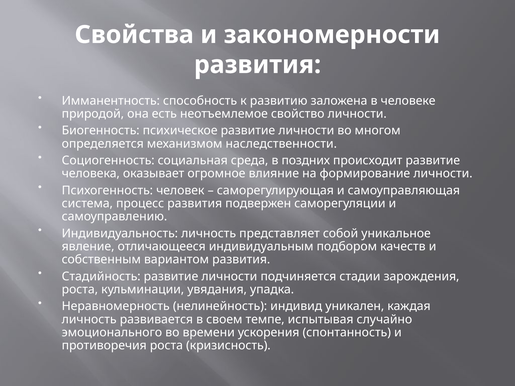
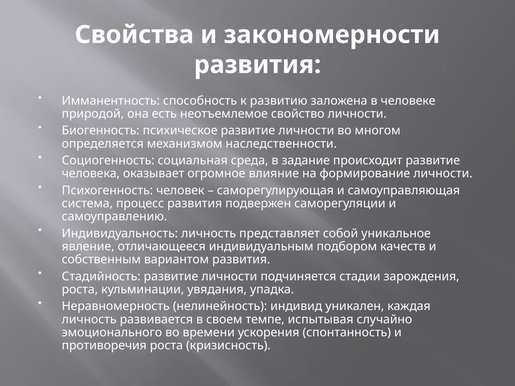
поздних: поздних -> задание
